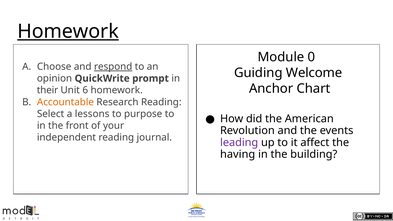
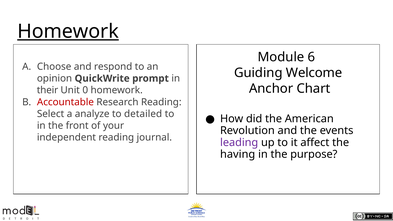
0: 0 -> 6
respond underline: present -> none
6: 6 -> 0
Accountable colour: orange -> red
lessons: lessons -> analyze
purpose: purpose -> detailed
building: building -> purpose
